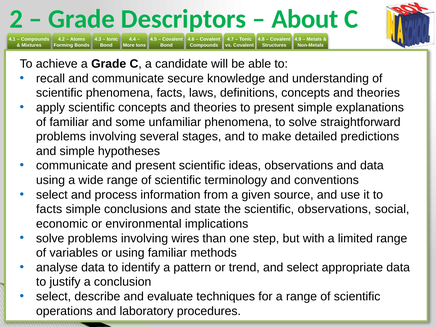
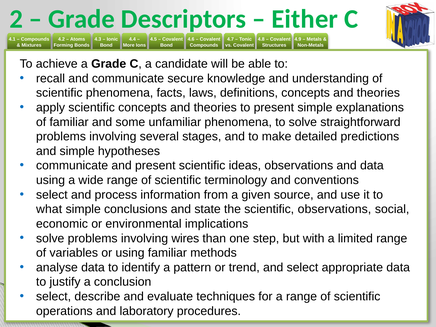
About: About -> Either
facts at (49, 209): facts -> what
